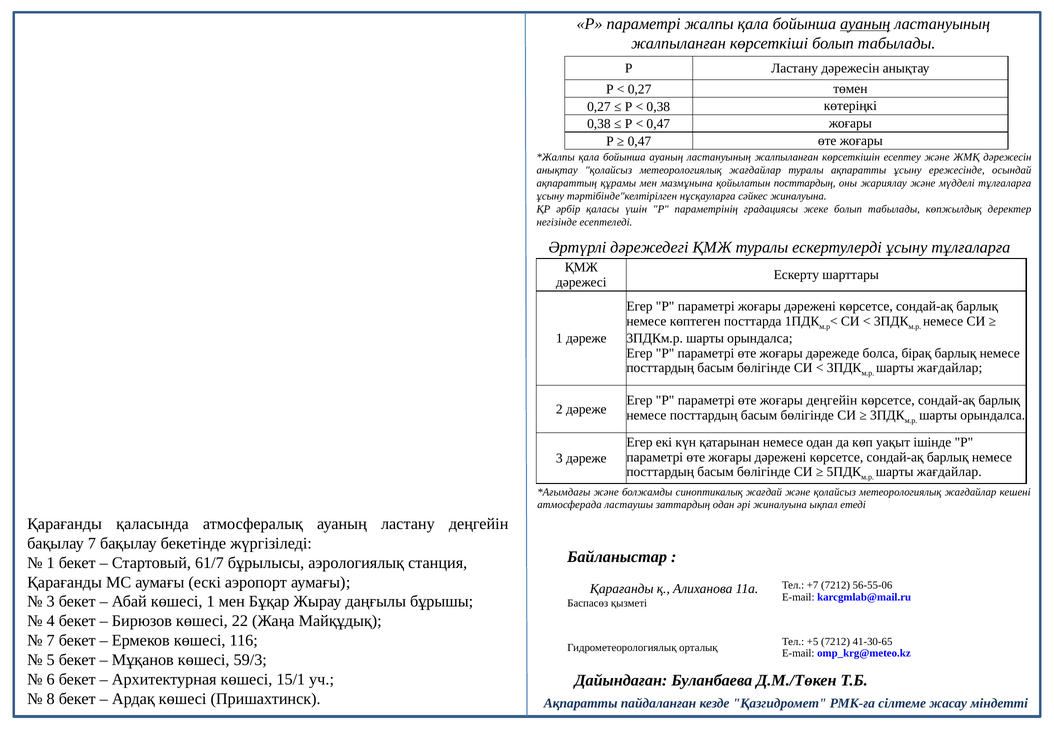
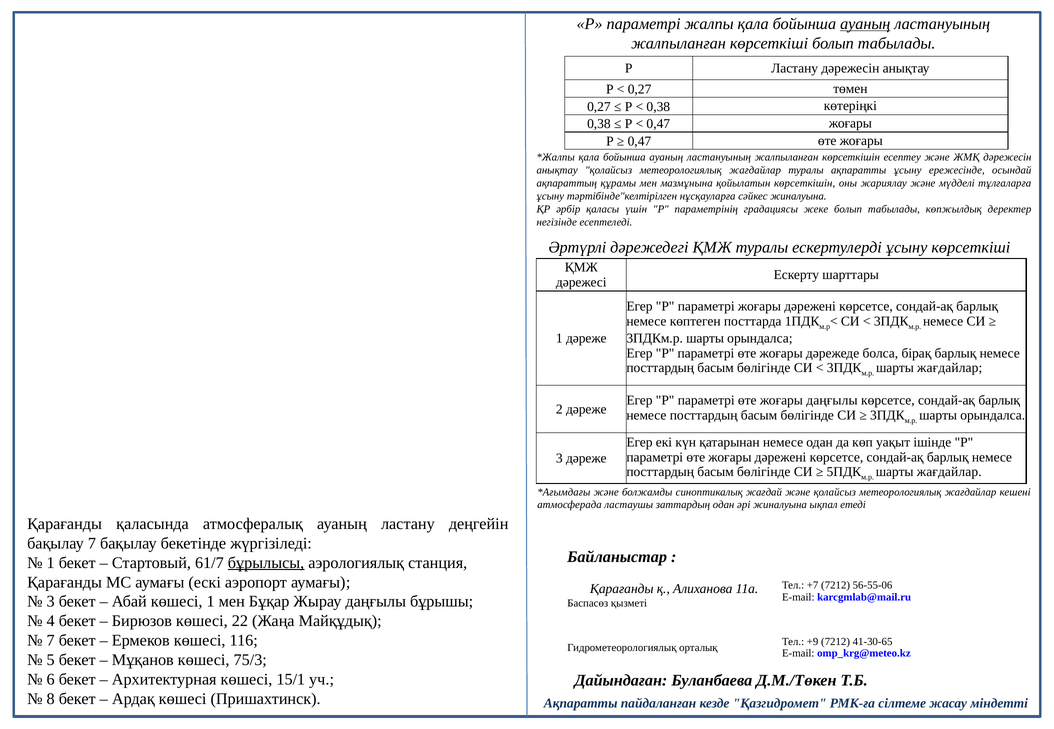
қойылатын посттардың: посттардың -> көрсеткішін
ұсыну тұлғаларға: тұлғаларға -> көрсеткіші
жоғары деңгейін: деңгейін -> даңғылы
бұрылысы underline: none -> present
+5: +5 -> +9
59/3: 59/3 -> 75/3
